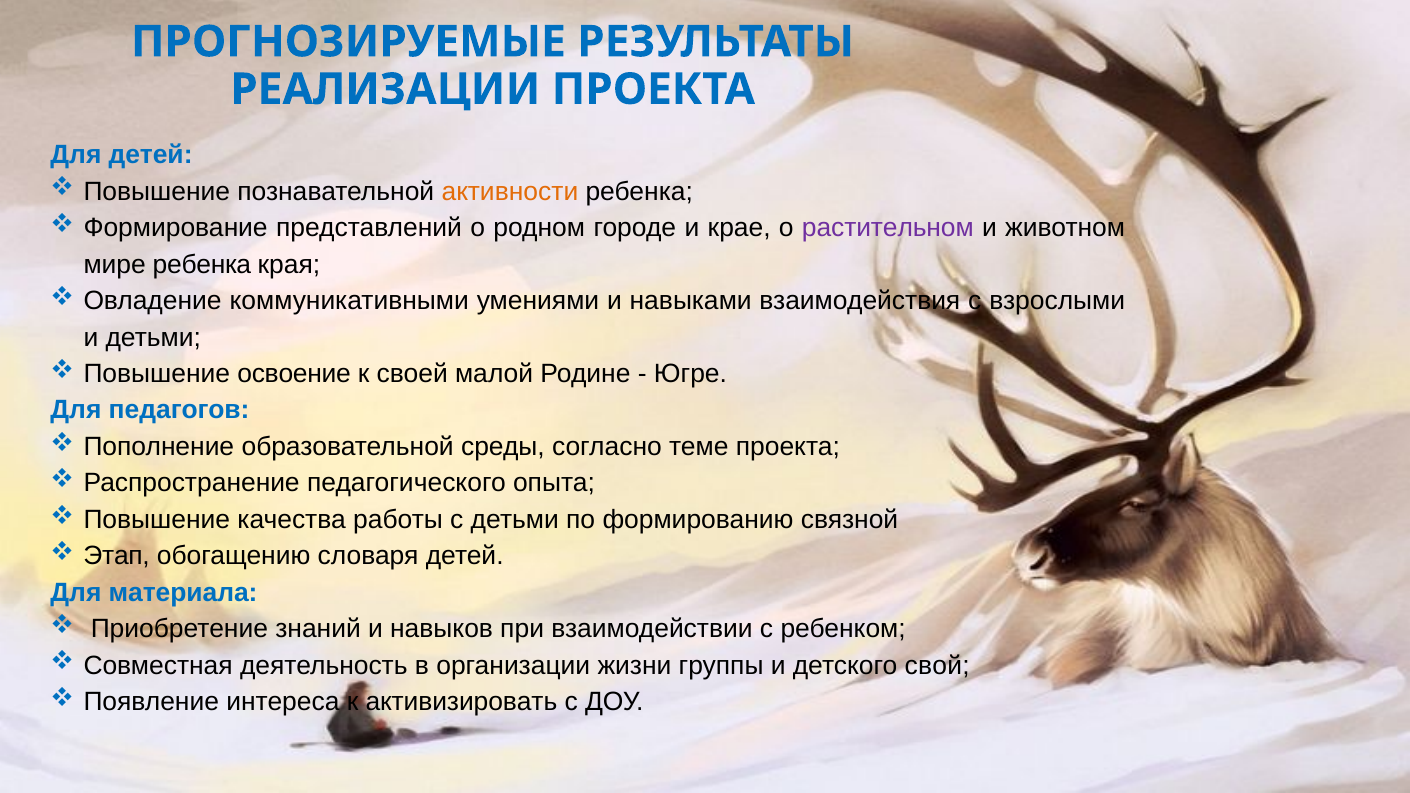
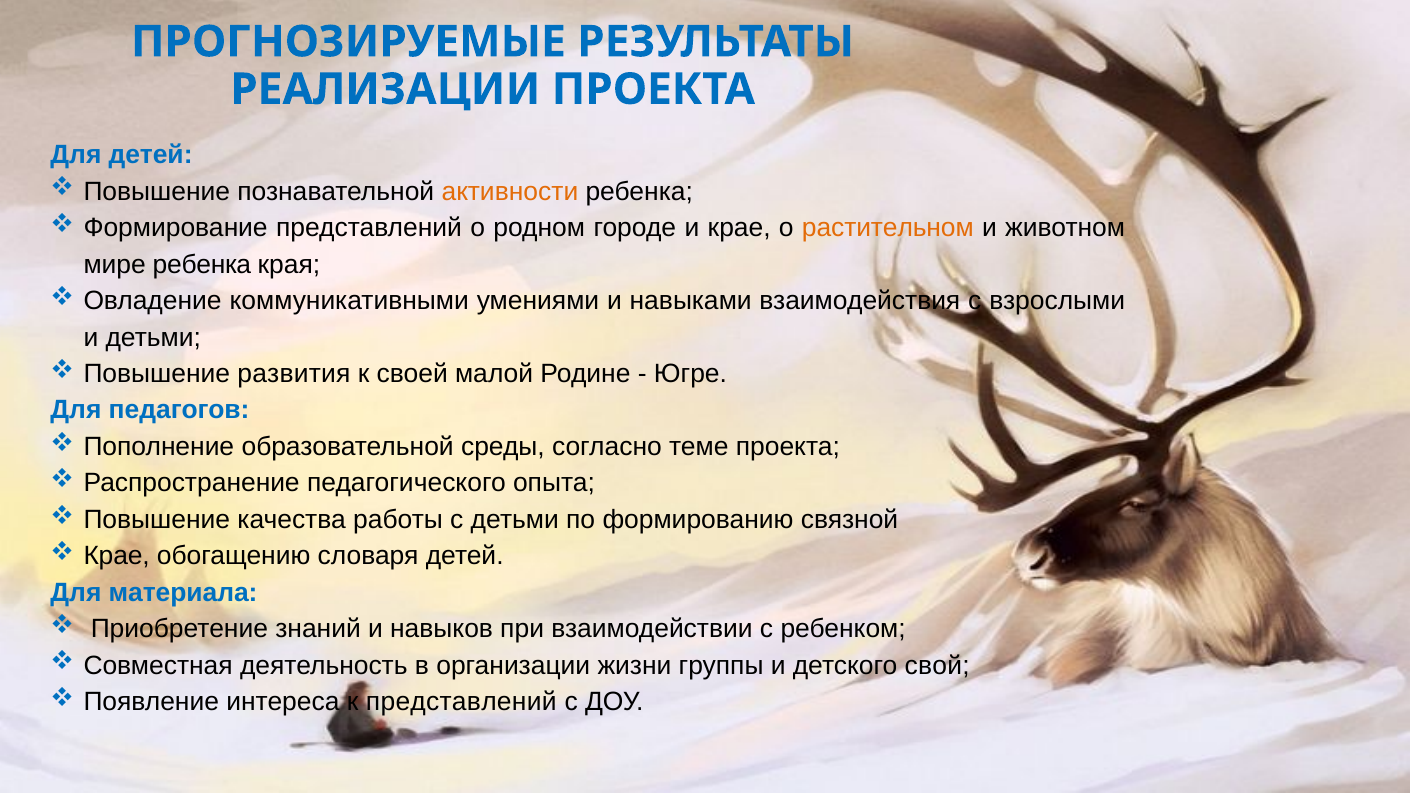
растительном colour: purple -> orange
освоение: освоение -> развития
Этап at (117, 556): Этап -> Крае
к активизировать: активизировать -> представлений
